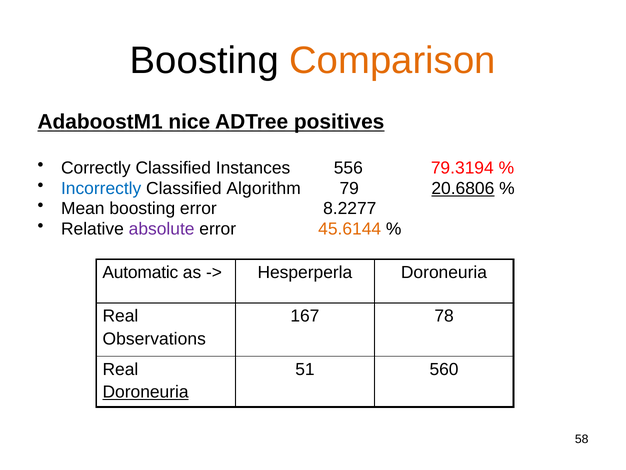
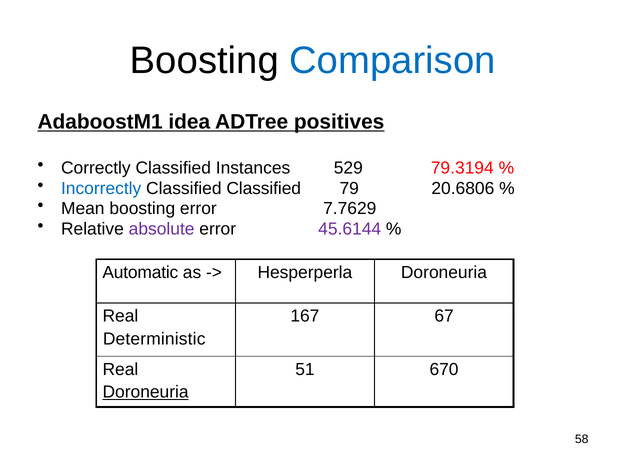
Comparison colour: orange -> blue
nice: nice -> idea
556: 556 -> 529
Classified Algorithm: Algorithm -> Classified
20.6806 underline: present -> none
8.2277: 8.2277 -> 7.7629
45.6144 colour: orange -> purple
78: 78 -> 67
Observations: Observations -> Deterministic
560: 560 -> 670
